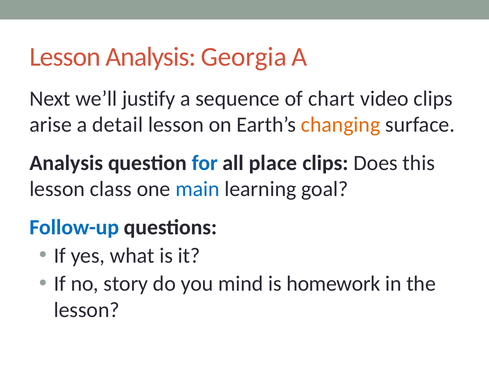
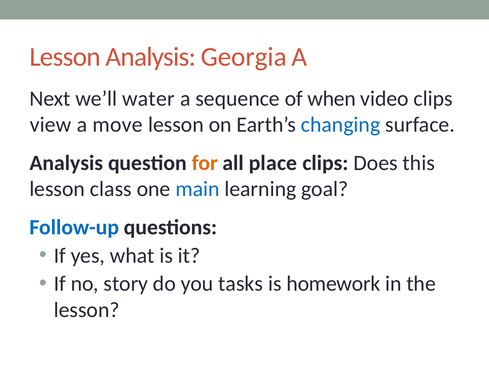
justify: justify -> water
chart: chart -> when
arise: arise -> view
detail: detail -> move
changing colour: orange -> blue
for colour: blue -> orange
mind: mind -> tasks
